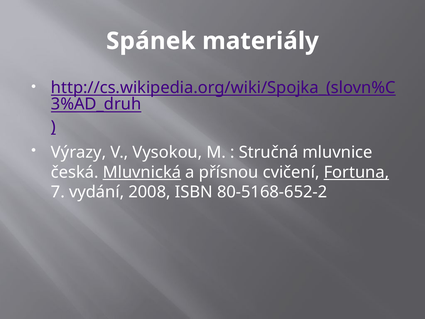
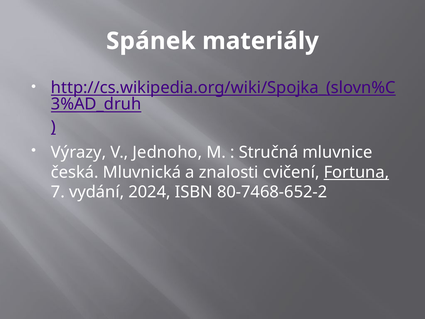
Vysokou: Vysokou -> Jednoho
Mluvnická underline: present -> none
přísnou: přísnou -> znalosti
2008: 2008 -> 2024
80-5168-652-2: 80-5168-652-2 -> 80-7468-652-2
